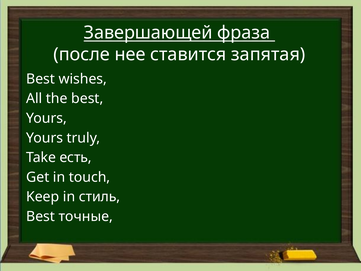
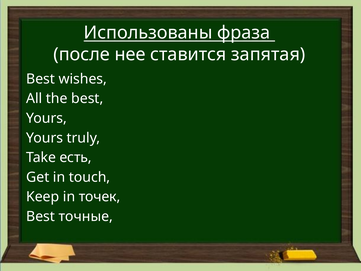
Завершающей: Завершающей -> Использованы
стиль: стиль -> точек
